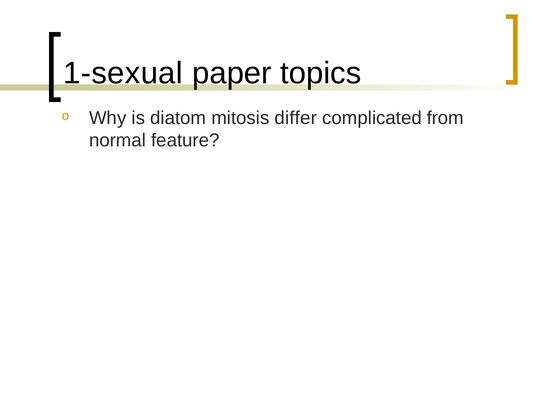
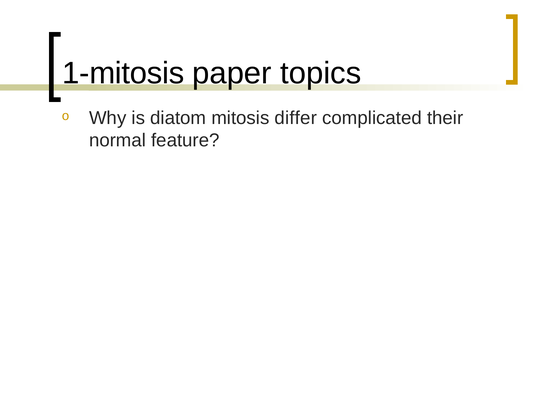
1-sexual: 1-sexual -> 1-mitosis
from: from -> their
